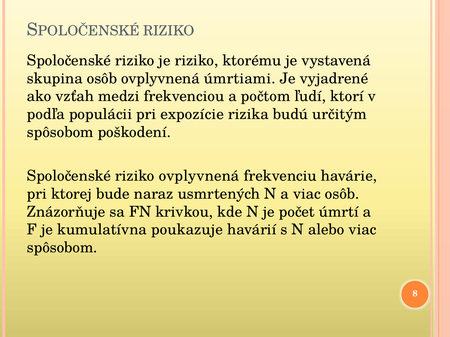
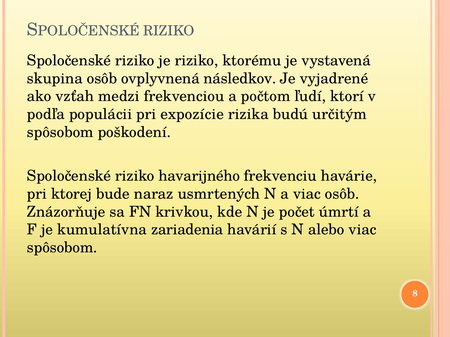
úmrtiami: úmrtiami -> následkov
riziko ovplyvnená: ovplyvnená -> havarijného
poukazuje: poukazuje -> zariadenia
